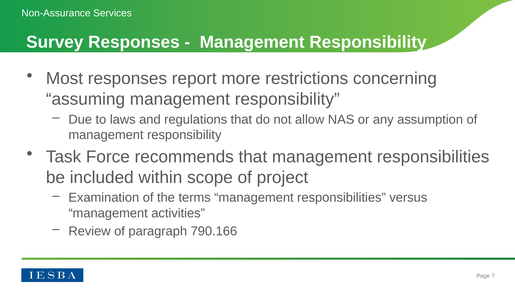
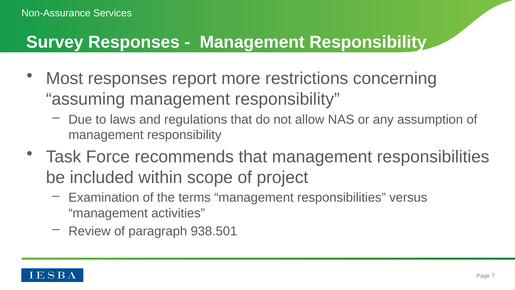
790.166: 790.166 -> 938.501
